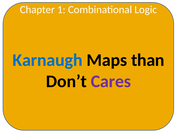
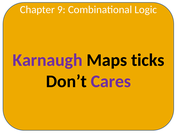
1: 1 -> 9
Karnaugh colour: blue -> purple
than: than -> ticks
